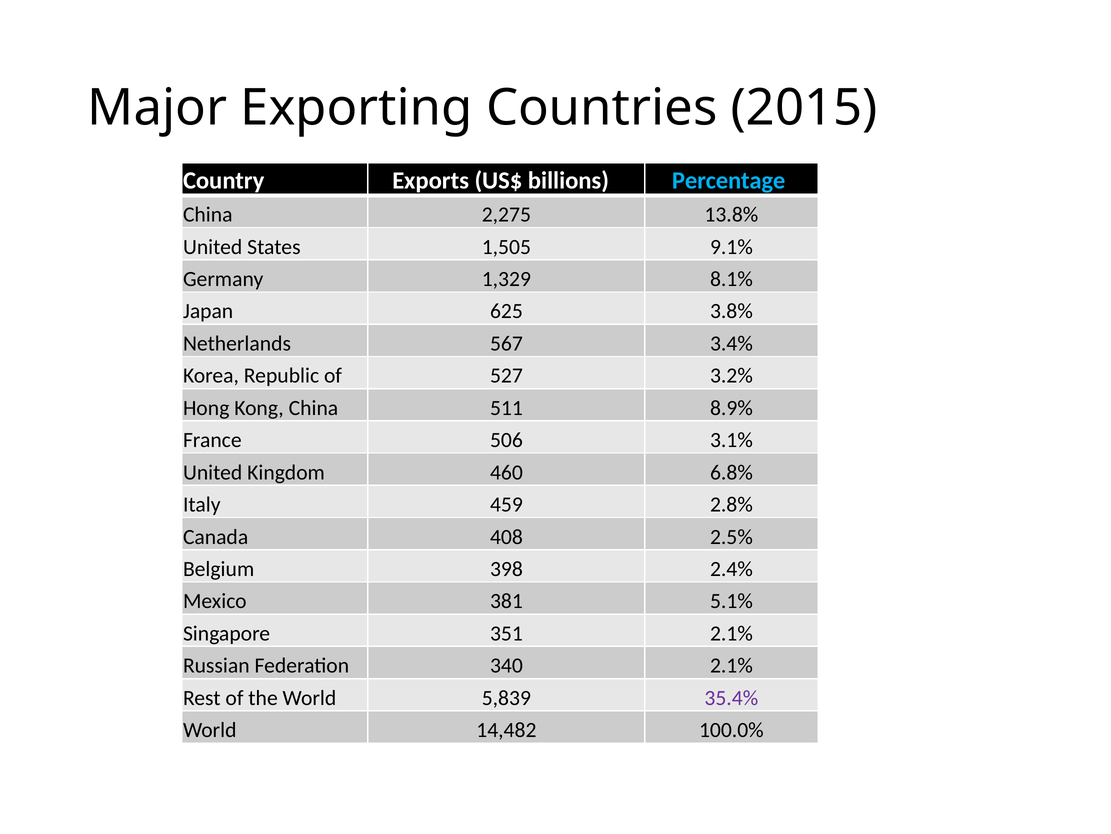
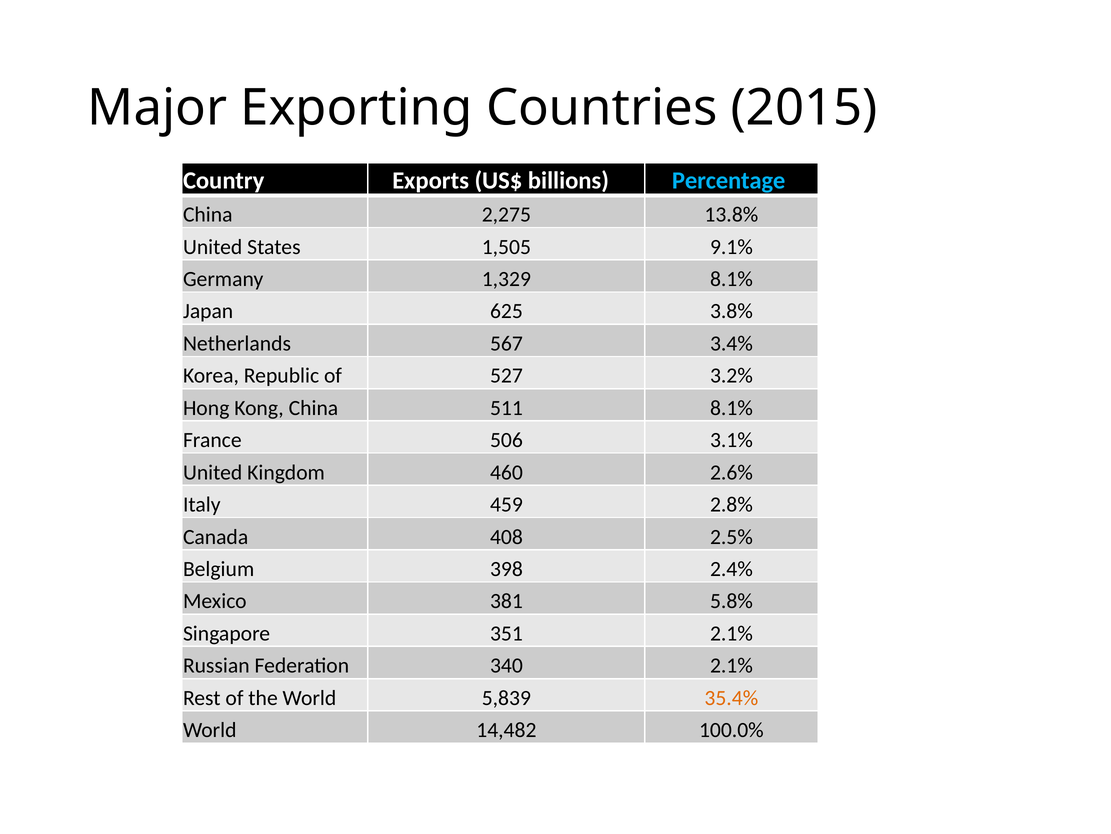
511 8.9%: 8.9% -> 8.1%
6.8%: 6.8% -> 2.6%
5.1%: 5.1% -> 5.8%
35.4% colour: purple -> orange
